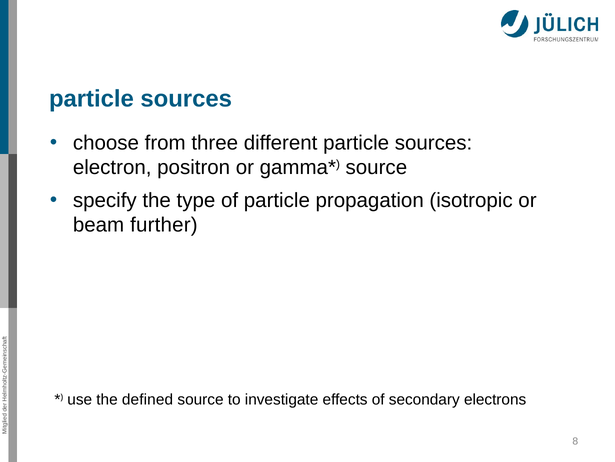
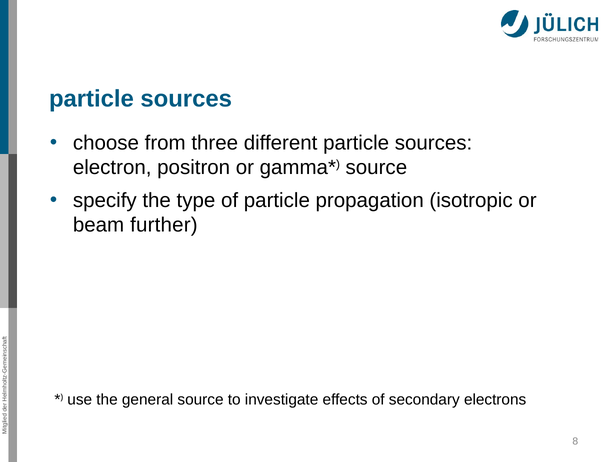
defined: defined -> general
